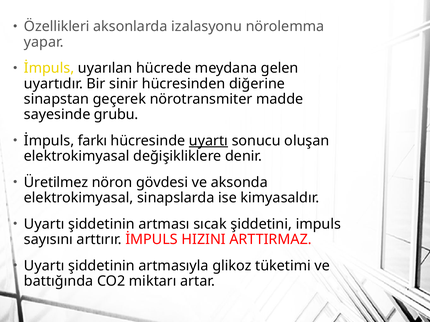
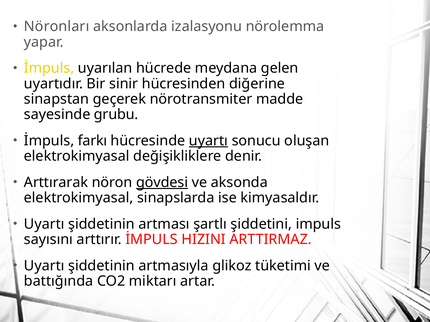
Özellikleri: Özellikleri -> Nöronları
Üretilmez: Üretilmez -> Arttırarak
gövdesi underline: none -> present
sıcak: sıcak -> şartlı
